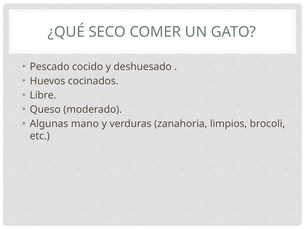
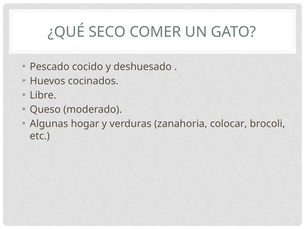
mano: mano -> hogar
limpios: limpios -> colocar
